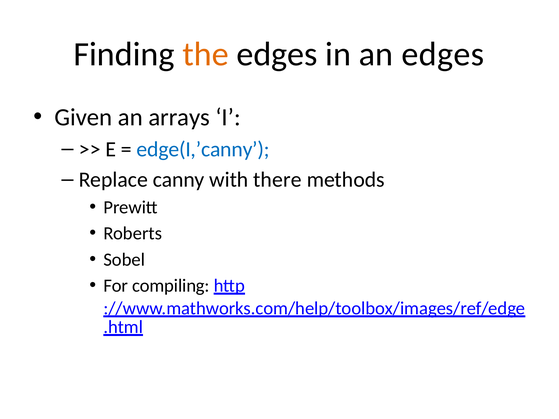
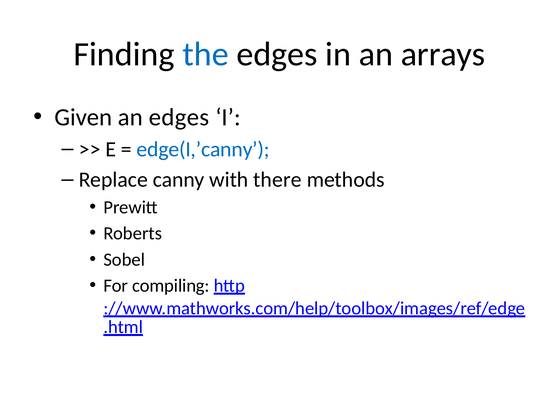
the colour: orange -> blue
an edges: edges -> arrays
an arrays: arrays -> edges
